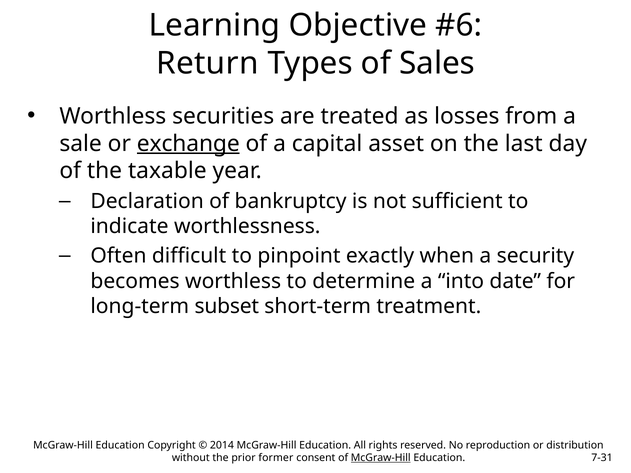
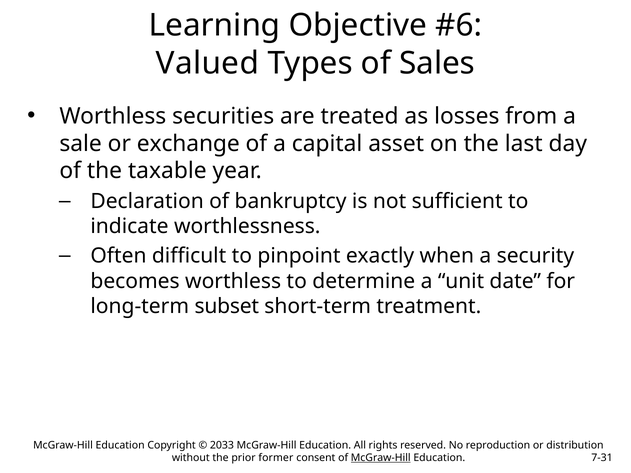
Return: Return -> Valued
exchange underline: present -> none
into: into -> unit
2014: 2014 -> 2033
